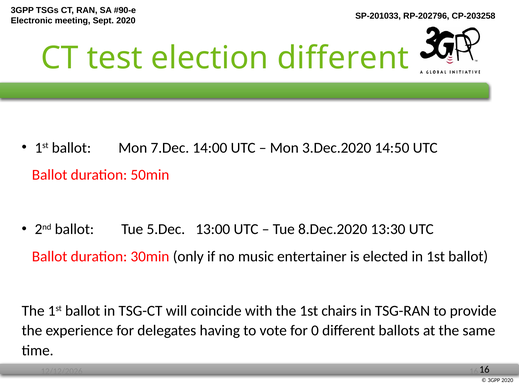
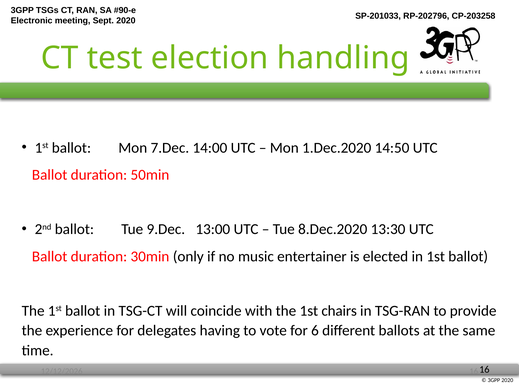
election different: different -> handling
3.Dec.2020: 3.Dec.2020 -> 1.Dec.2020
5.Dec: 5.Dec -> 9.Dec
0: 0 -> 6
